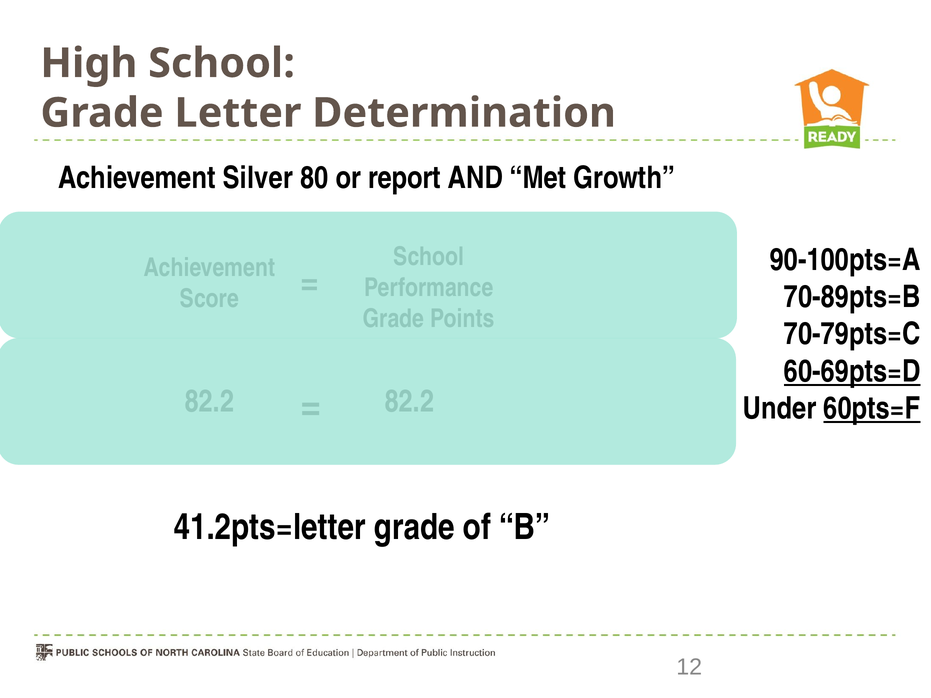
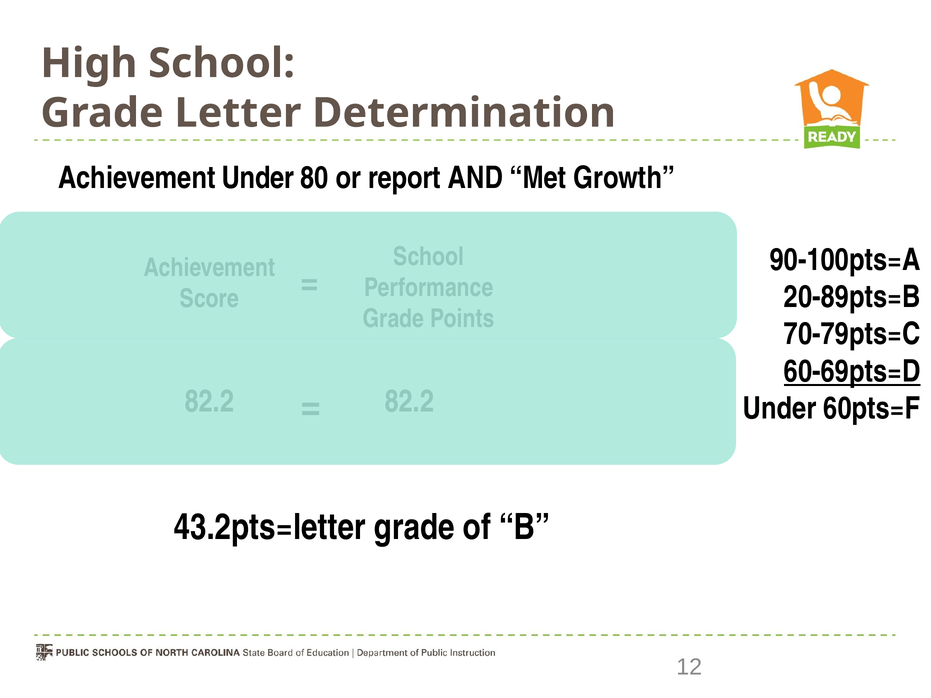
Achievement Silver: Silver -> Under
70-89pts=B: 70-89pts=B -> 20-89pts=B
60pts=F underline: present -> none
41.2pts=letter: 41.2pts=letter -> 43.2pts=letter
